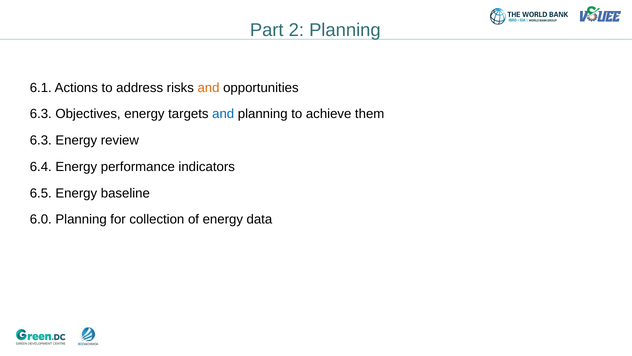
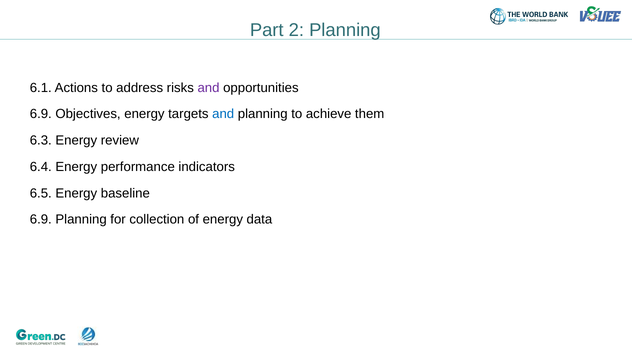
and at (209, 88) colour: orange -> purple
6.3 at (41, 114): 6.3 -> 6.9
6.0 at (41, 219): 6.0 -> 6.9
